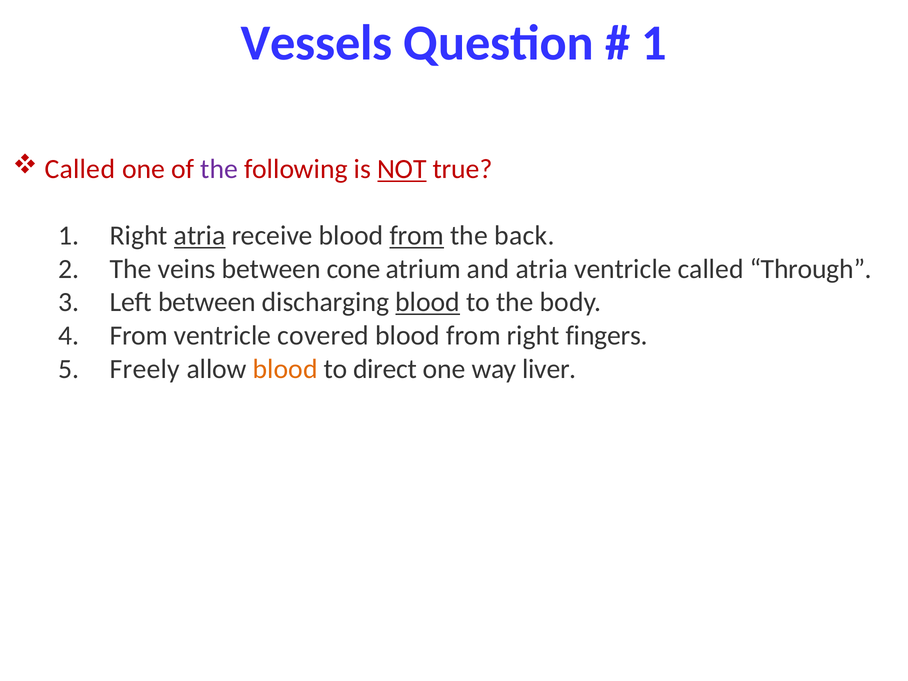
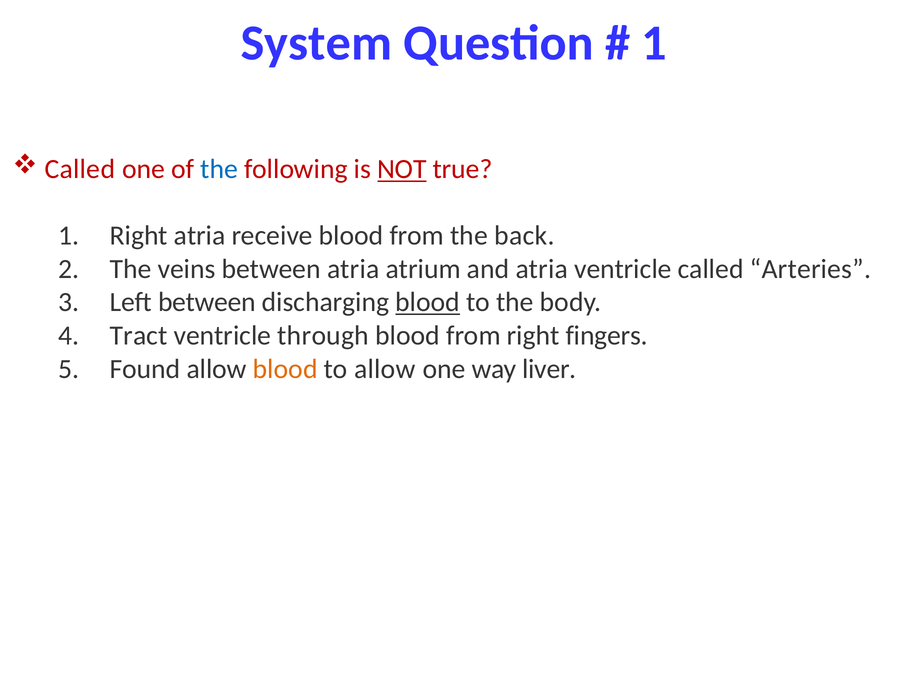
Vessels: Vessels -> System
the at (219, 169) colour: purple -> blue
atria at (200, 236) underline: present -> none
from at (417, 236) underline: present -> none
between cone: cone -> atria
Through: Through -> Arteries
From at (139, 336): From -> Tract
covered: covered -> through
Freely: Freely -> Found
to direct: direct -> allow
